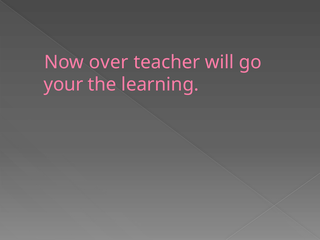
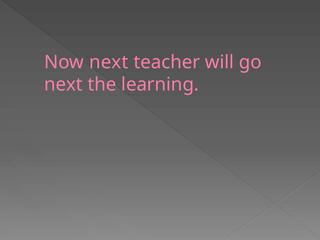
Now over: over -> next
your at (63, 84): your -> next
